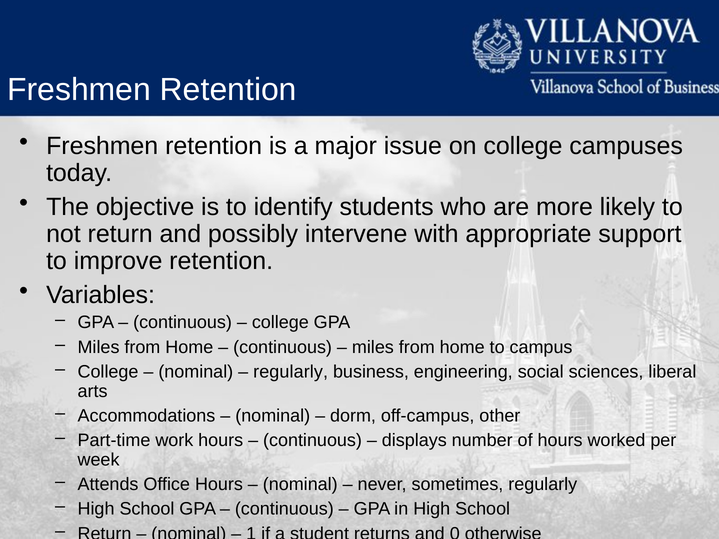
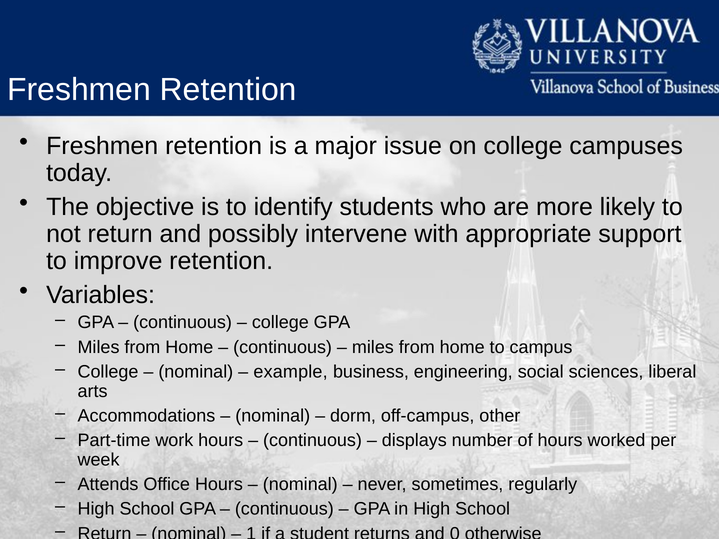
regularly at (291, 372): regularly -> example
